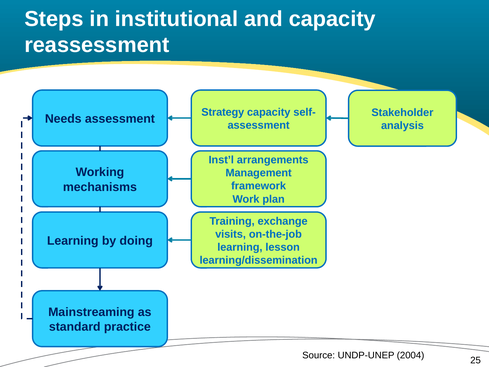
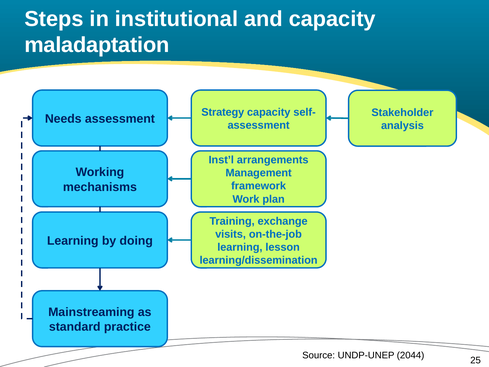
reassessment: reassessment -> maladaptation
2004: 2004 -> 2044
